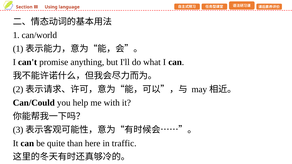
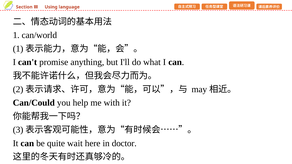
than: than -> wait
traffic: traffic -> doctor
